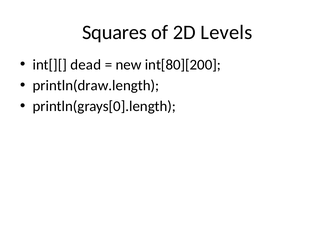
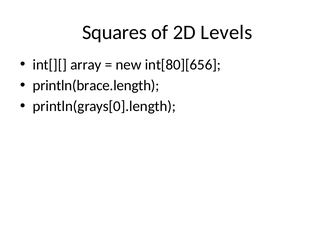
dead: dead -> array
int[80][200: int[80][200 -> int[80][656
println(draw.length: println(draw.length -> println(brace.length
